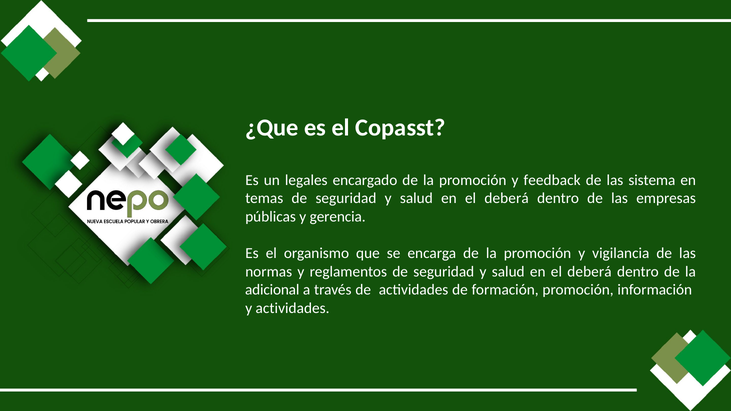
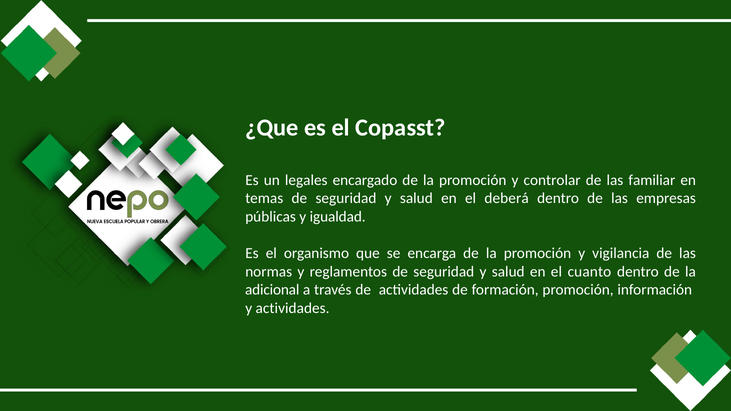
feedback: feedback -> controlar
sistema: sistema -> familiar
gerencia: gerencia -> igualdad
deberá at (589, 272): deberá -> cuanto
